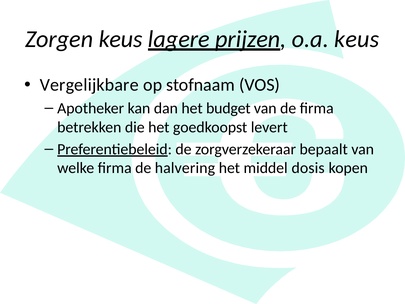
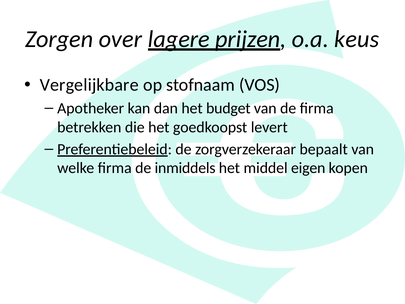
Zorgen keus: keus -> over
halvering: halvering -> inmiddels
dosis: dosis -> eigen
